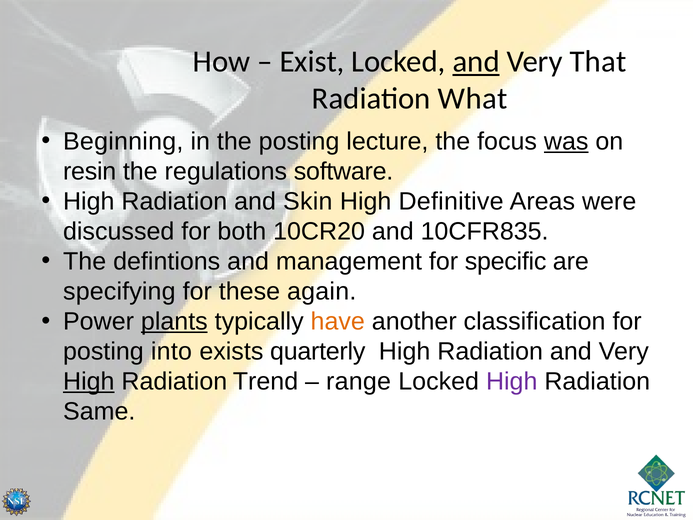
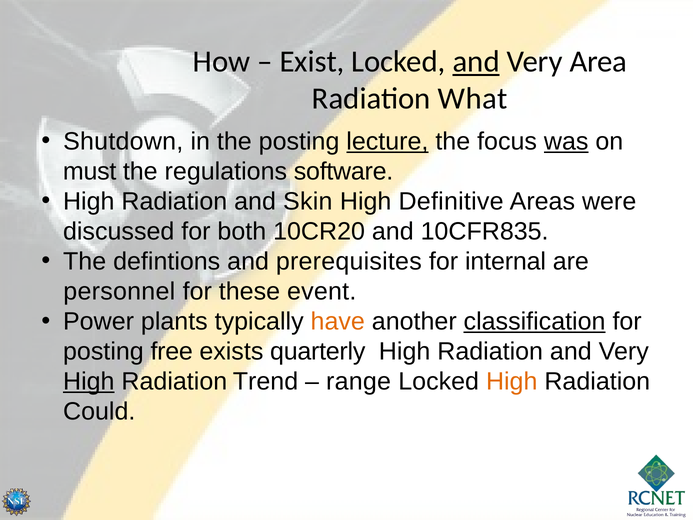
That: That -> Area
Beginning: Beginning -> Shutdown
lecture underline: none -> present
resin: resin -> must
management: management -> prerequisites
specific: specific -> internal
specifying: specifying -> personnel
again: again -> event
plants underline: present -> none
classification underline: none -> present
into: into -> free
High at (512, 382) colour: purple -> orange
Same: Same -> Could
